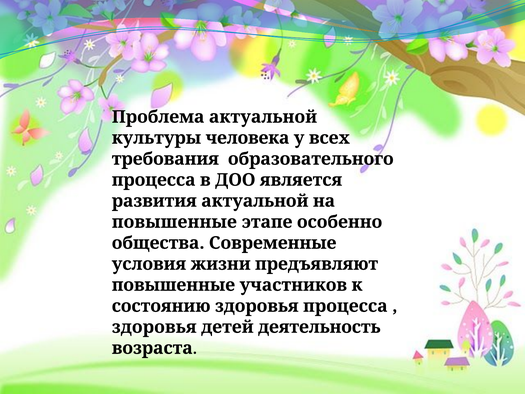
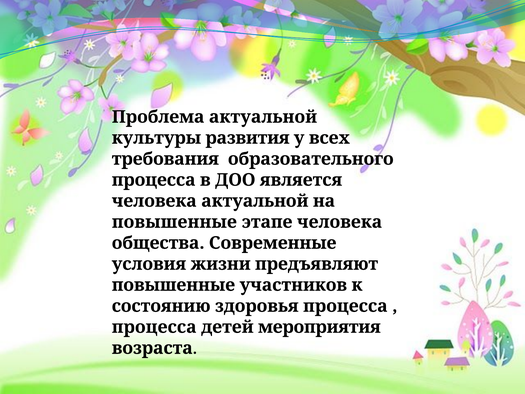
человека: человека -> развития
развития at (154, 201): развития -> человека
этапе особенно: особенно -> человека
здоровья at (154, 327): здоровья -> процесса
деятельность: деятельность -> мероприятия
